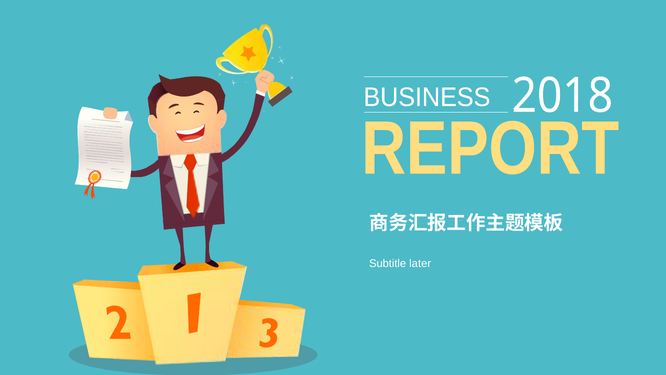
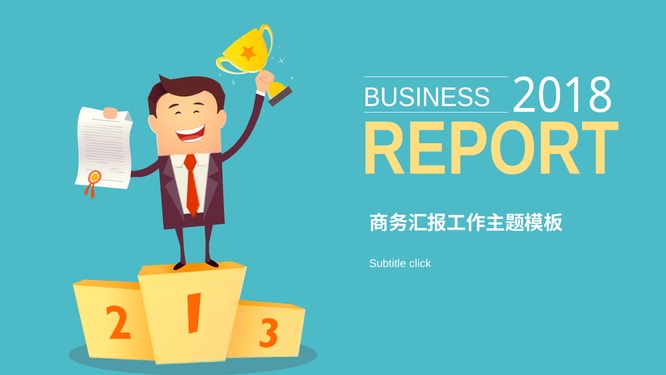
later: later -> click
